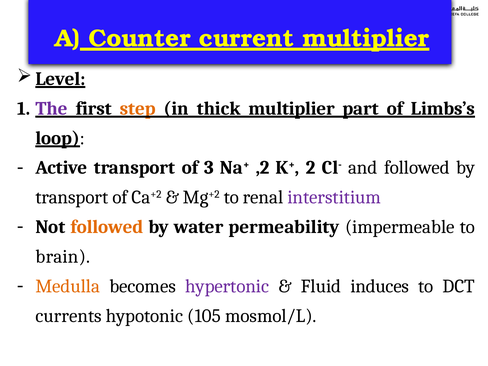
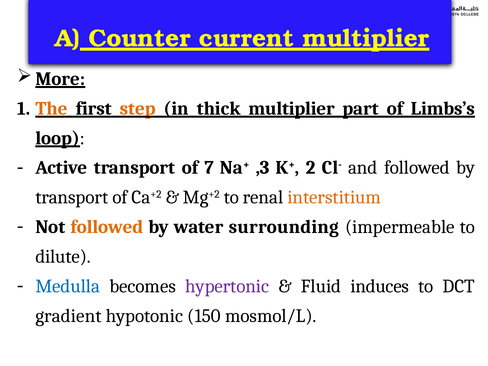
Level: Level -> More
The colour: purple -> orange
3: 3 -> 7
,2: ,2 -> ,3
interstitium colour: purple -> orange
permeability: permeability -> surrounding
brain: brain -> dilute
Medulla colour: orange -> blue
currents: currents -> gradient
105: 105 -> 150
